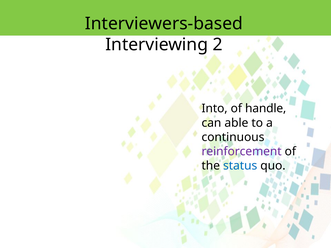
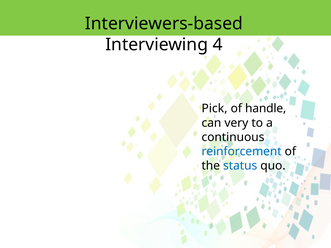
2: 2 -> 4
Into: Into -> Pick
able: able -> very
reinforcement colour: purple -> blue
